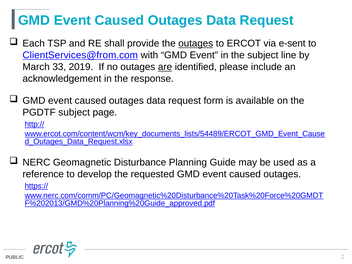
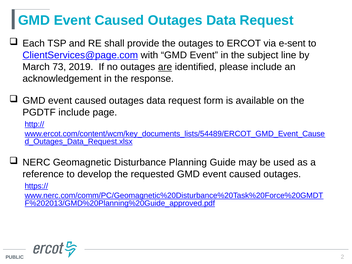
outages at (196, 43) underline: present -> none
ClientServices@from.com: ClientServices@from.com -> ClientServices@page.com
33: 33 -> 73
PGDTF subject: subject -> include
